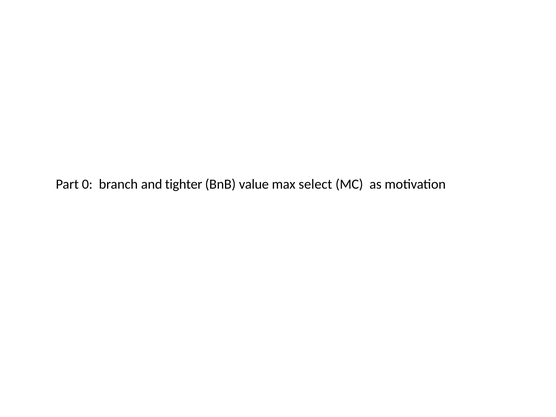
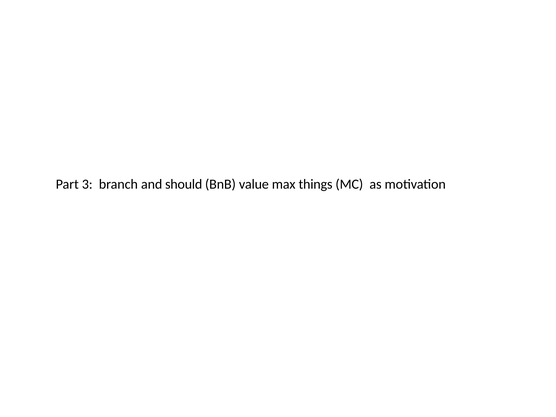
0: 0 -> 3
tighter: tighter -> should
select: select -> things
